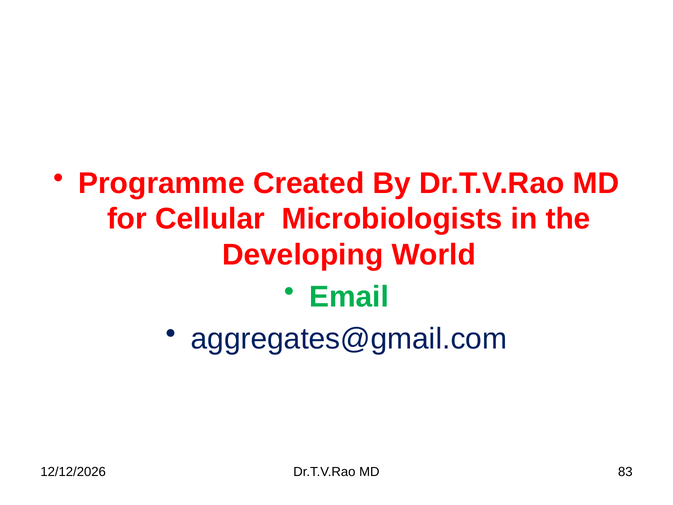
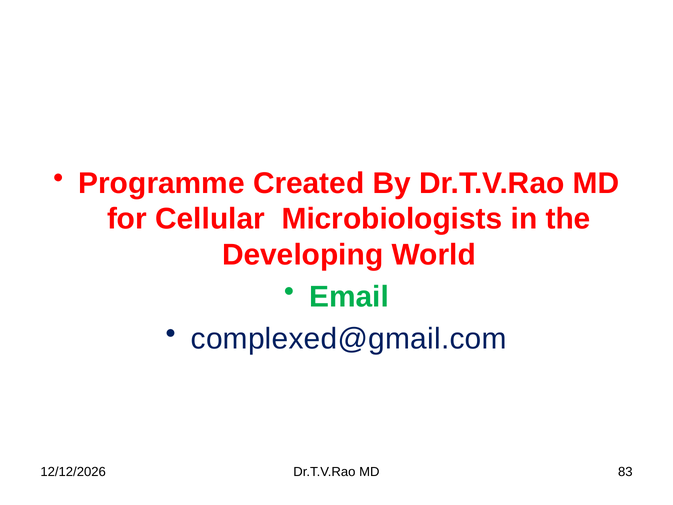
aggregates@gmail.com: aggregates@gmail.com -> complexed@gmail.com
